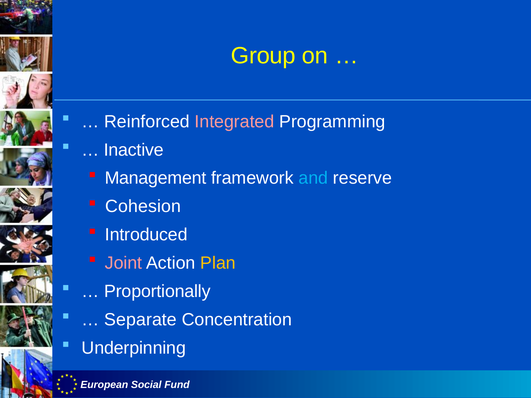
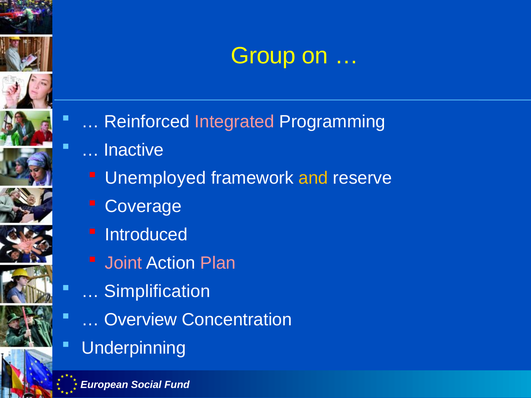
Management: Management -> Unemployed
and colour: light blue -> yellow
Cohesion: Cohesion -> Coverage
Plan colour: yellow -> pink
Proportionally: Proportionally -> Simplification
Separate: Separate -> Overview
